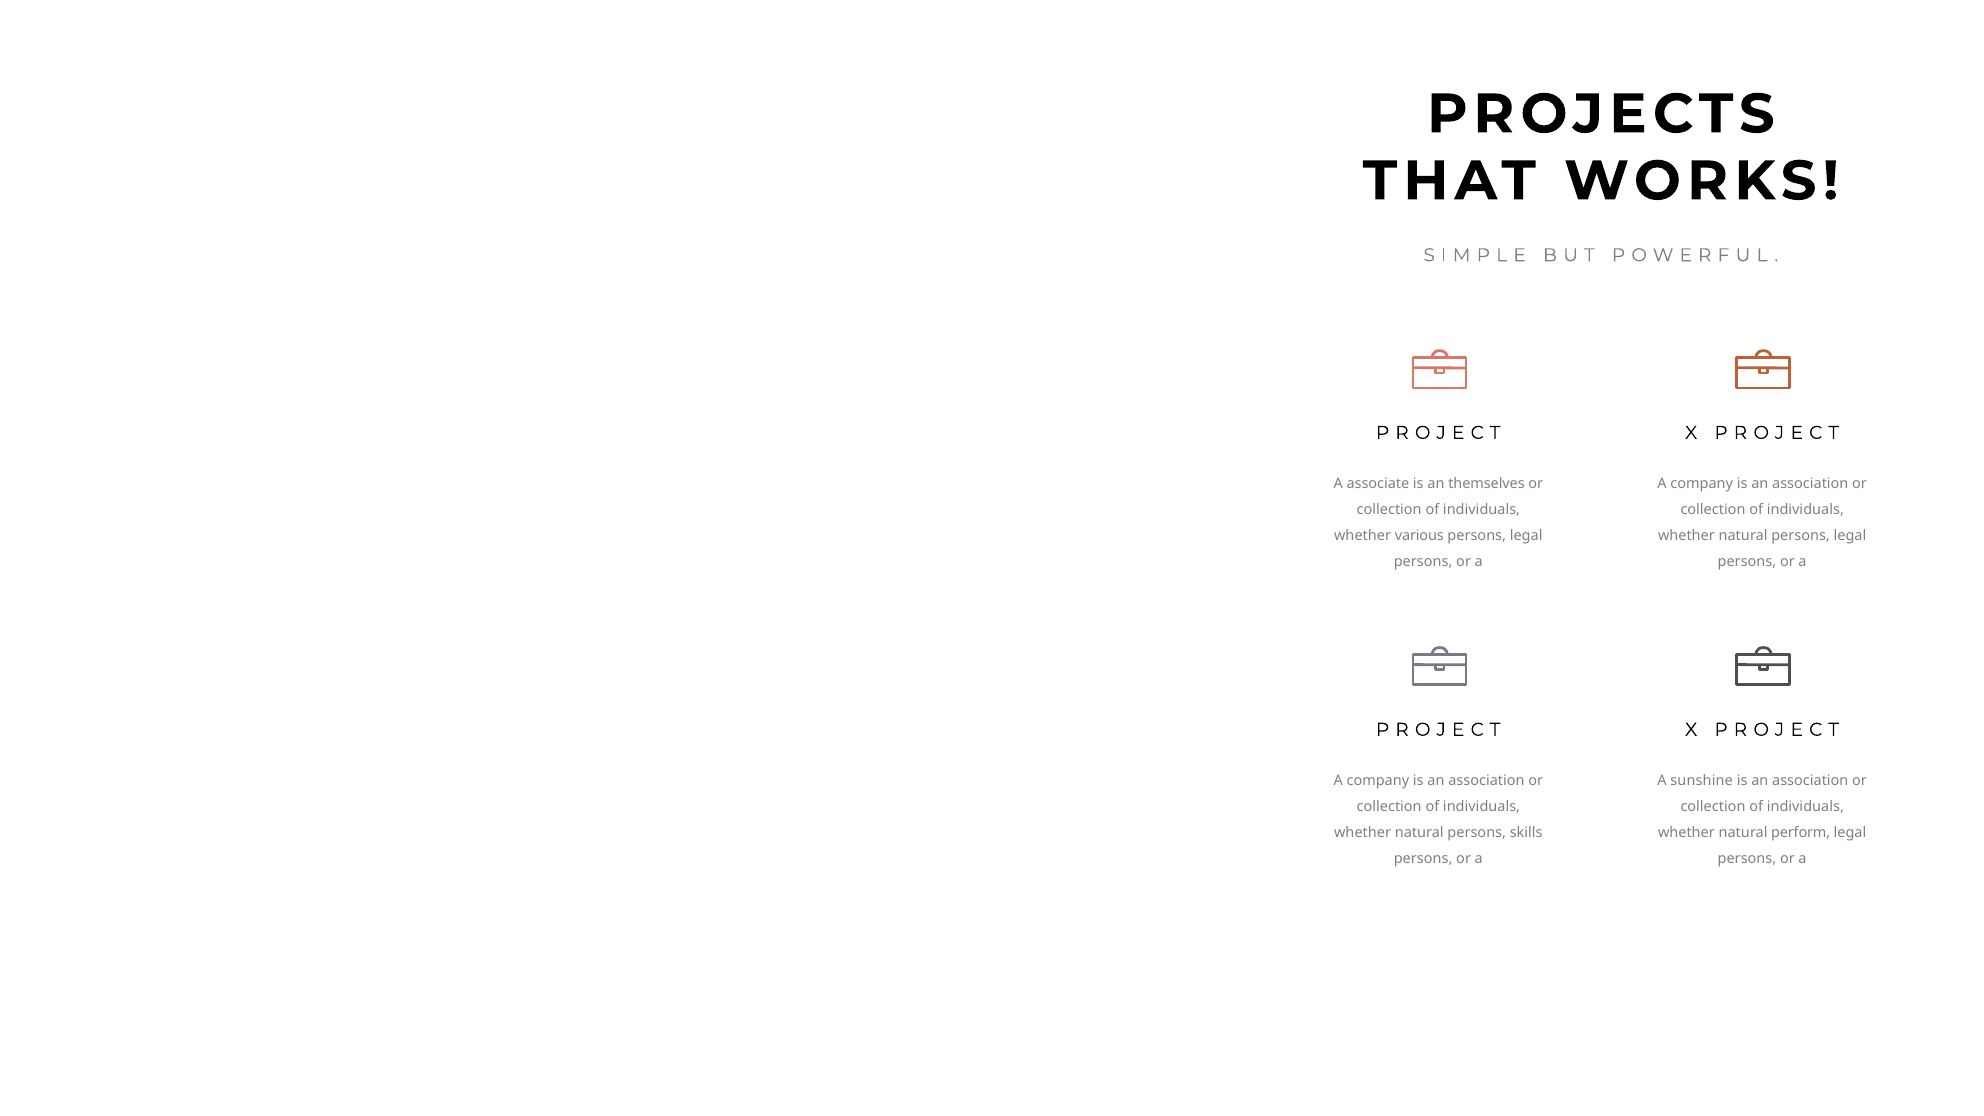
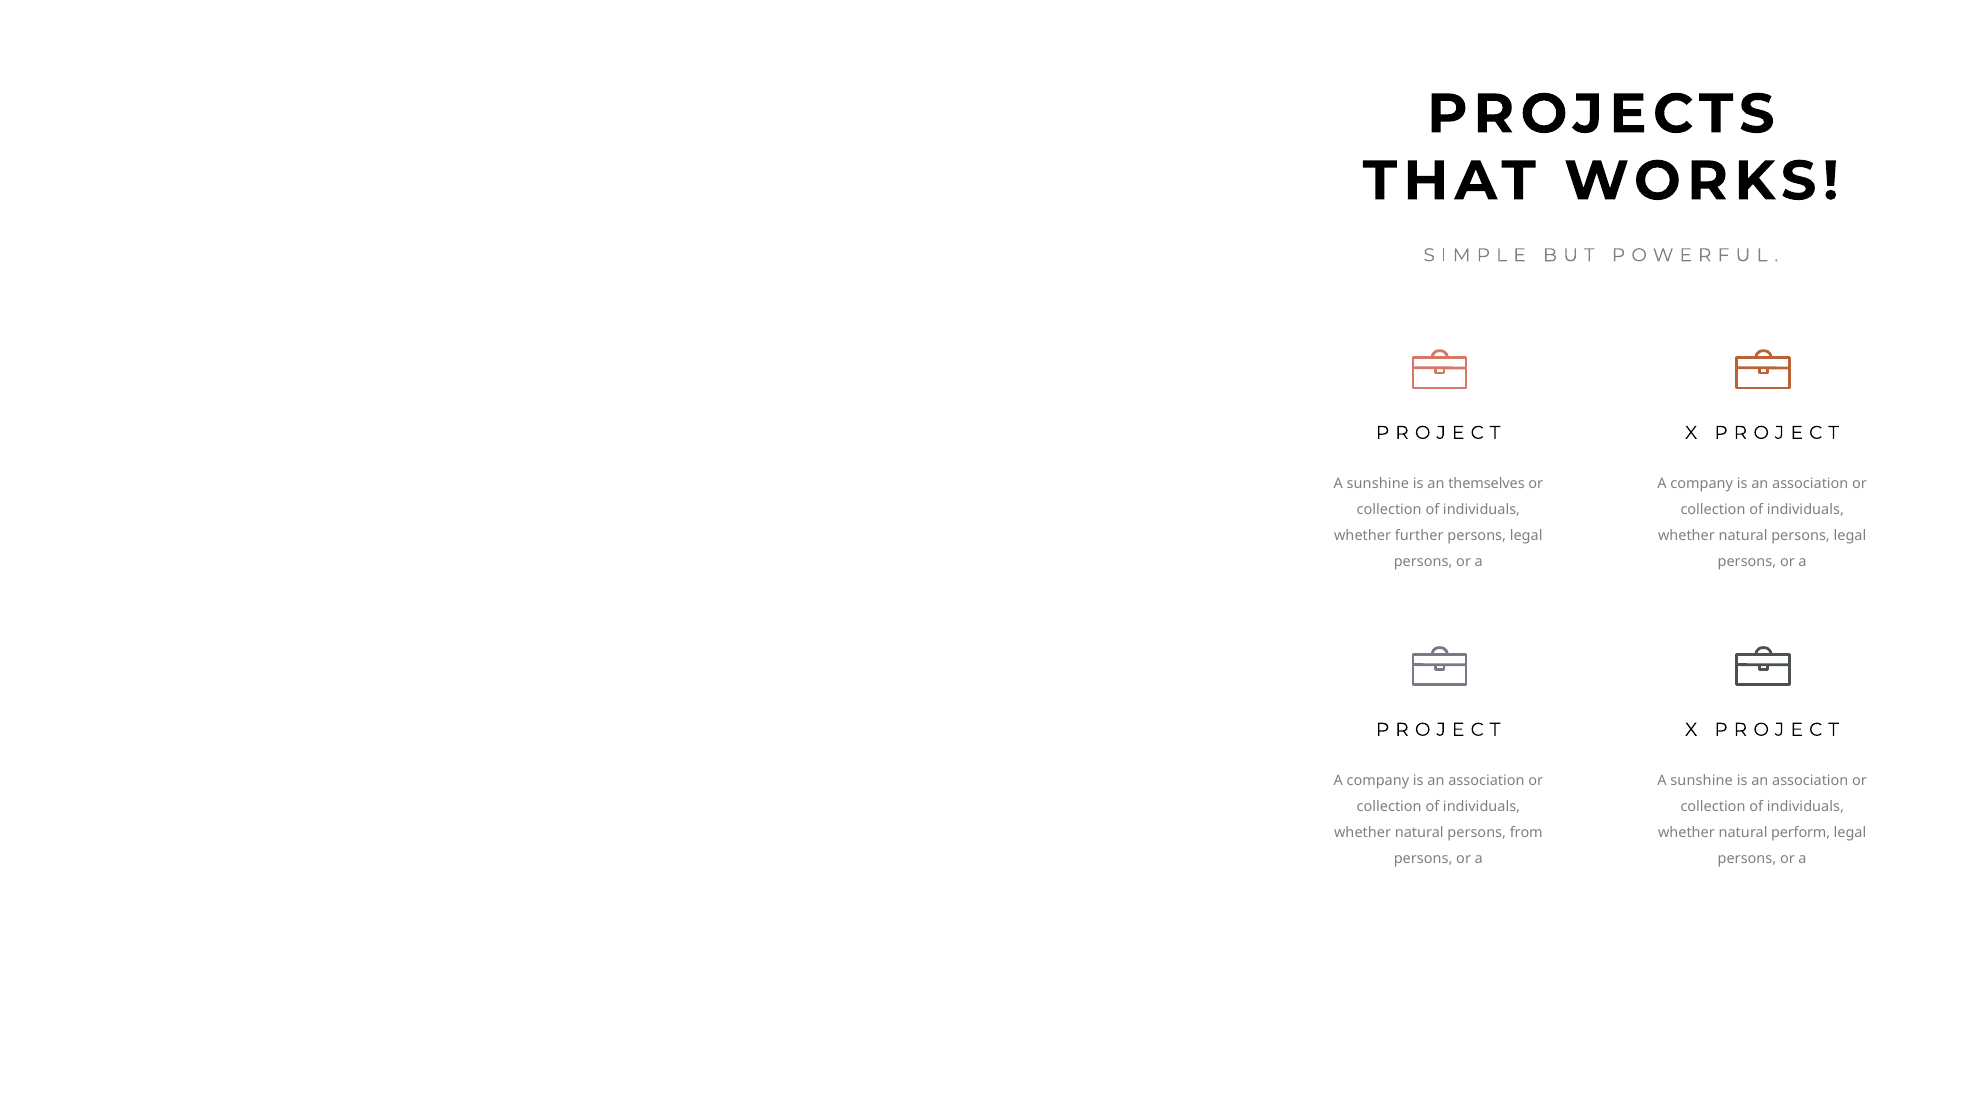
associate at (1378, 484): associate -> sunshine
various: various -> further
skills: skills -> from
